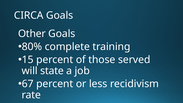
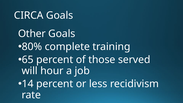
15: 15 -> 65
state: state -> hour
67: 67 -> 14
